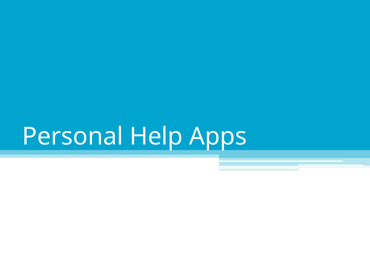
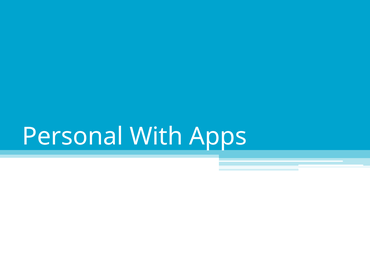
Help: Help -> With
